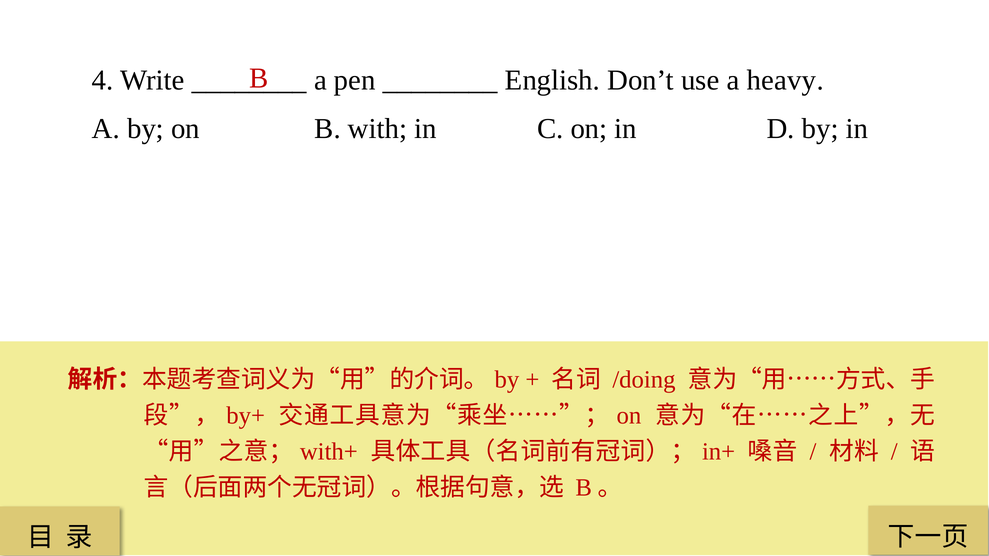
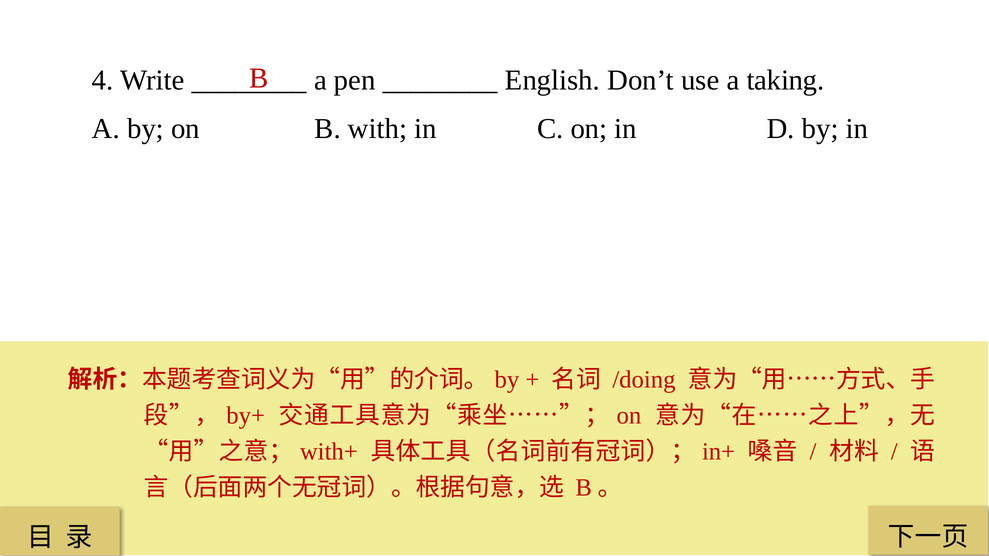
heavy: heavy -> taking
